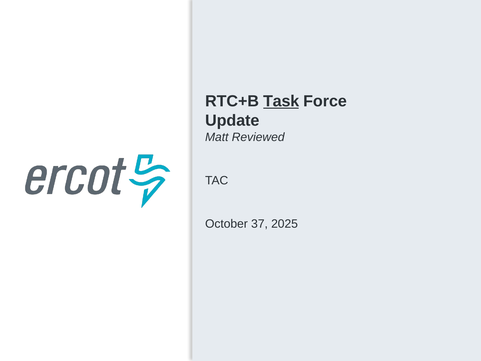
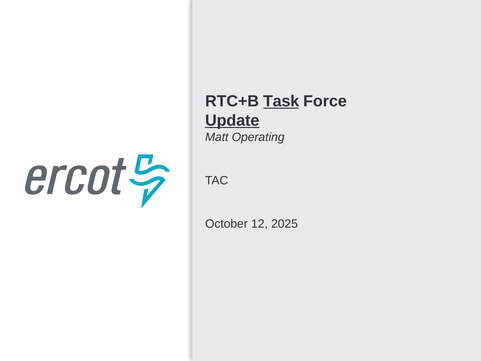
Update underline: none -> present
Reviewed: Reviewed -> Operating
37: 37 -> 12
